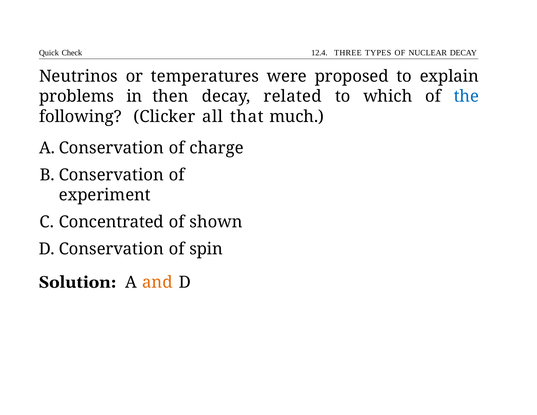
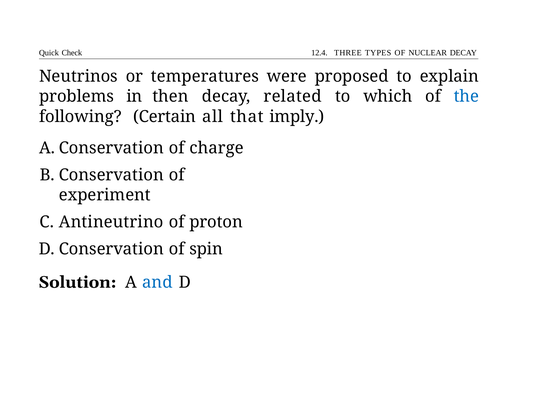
Clicker: Clicker -> Certain
much: much -> imply
Concentrated: Concentrated -> Antineutrino
shown: shown -> proton
and colour: orange -> blue
